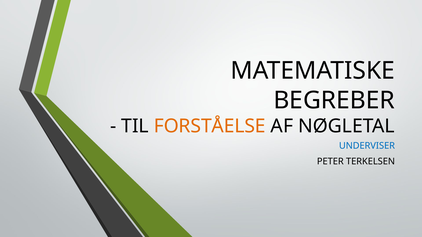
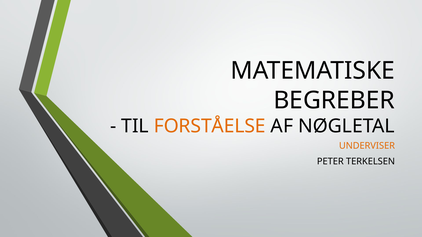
UNDERVISER colour: blue -> orange
